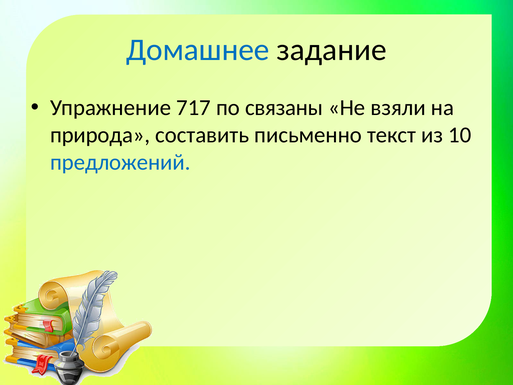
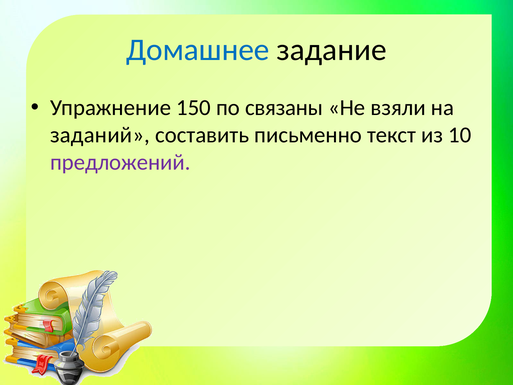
717: 717 -> 150
природа: природа -> заданий
предложений colour: blue -> purple
